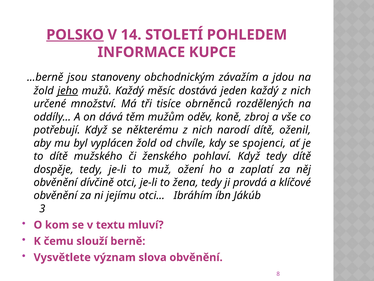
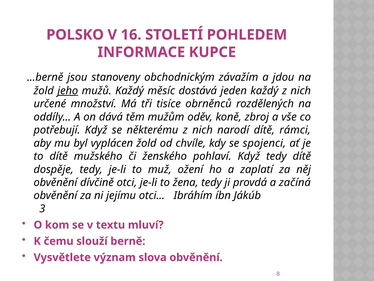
POLSKO underline: present -> none
14: 14 -> 16
oženil: oženil -> rámci
klíčové: klíčové -> začíná
